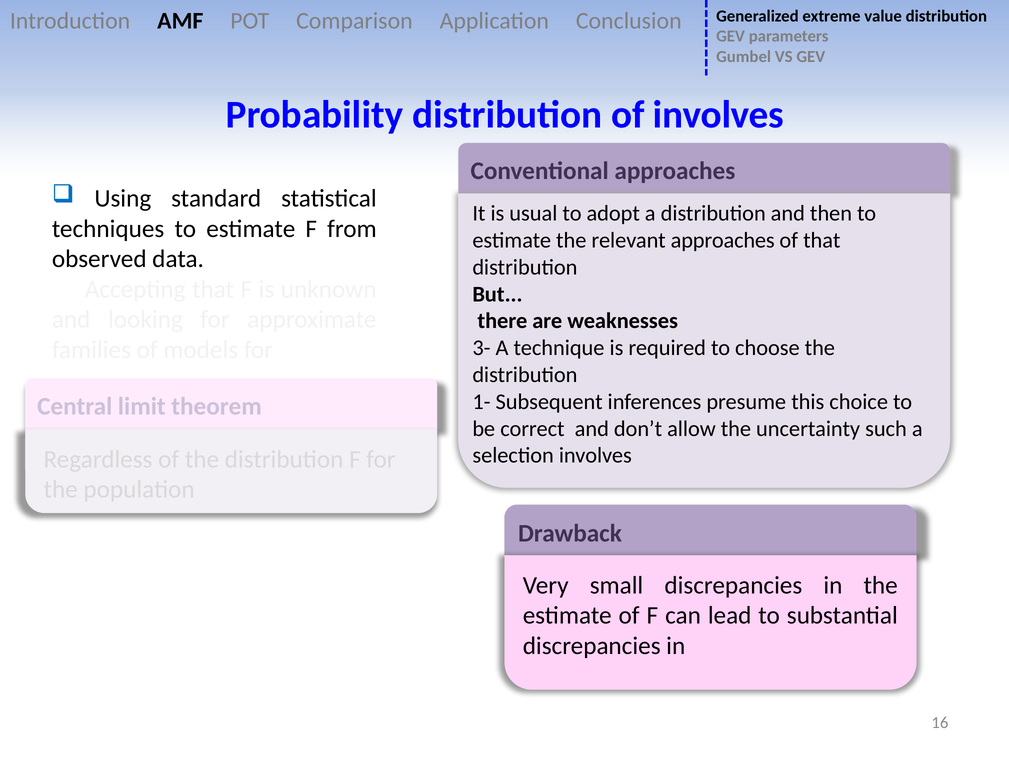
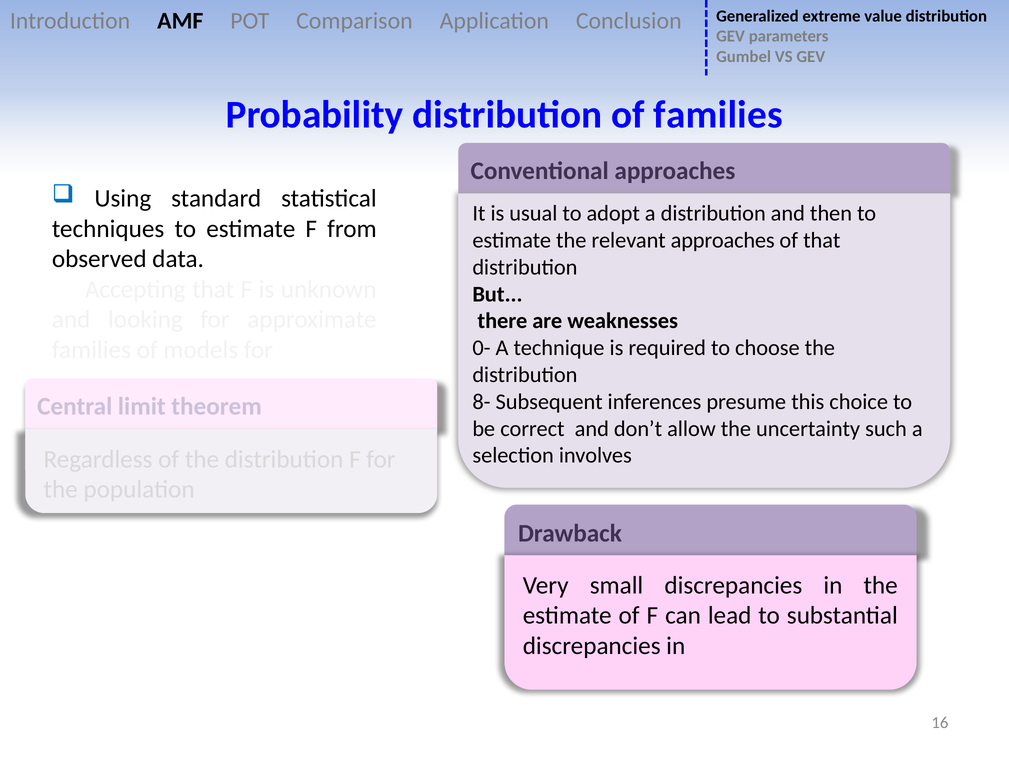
of involves: involves -> families
3-: 3- -> 0-
1-: 1- -> 8-
